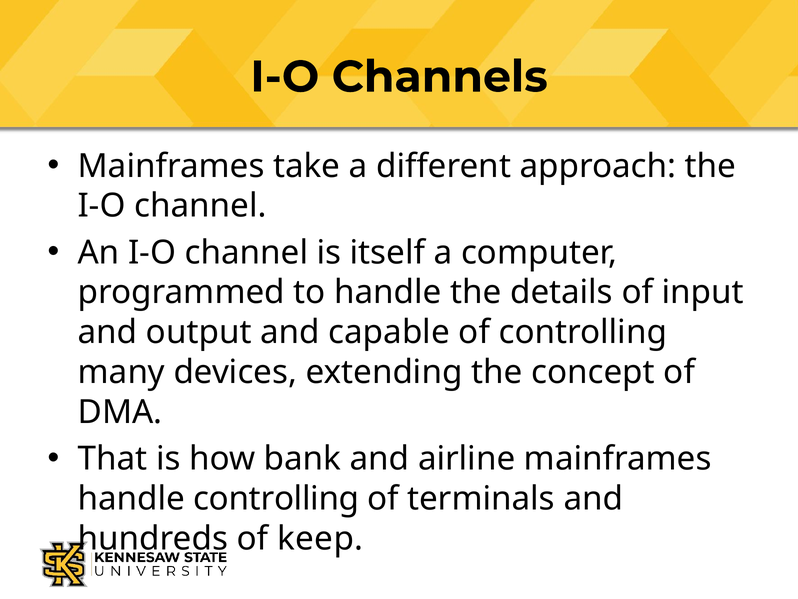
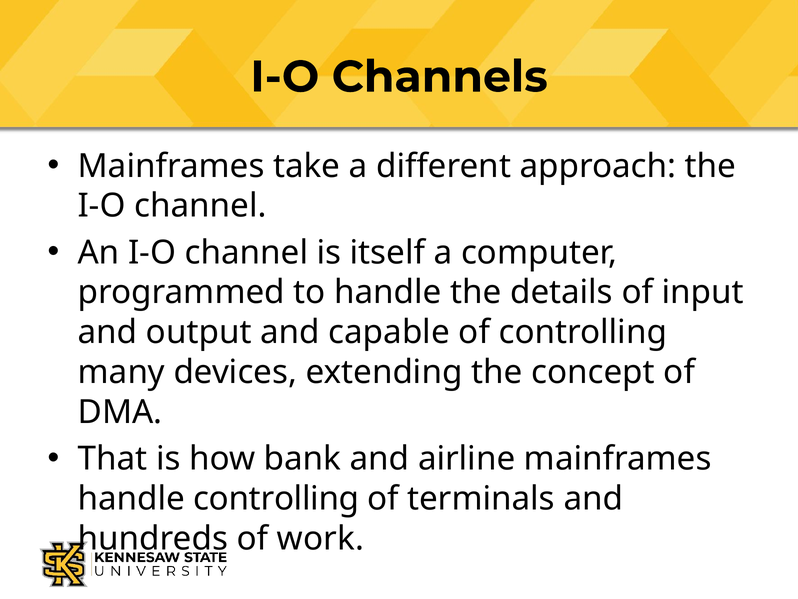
keep: keep -> work
